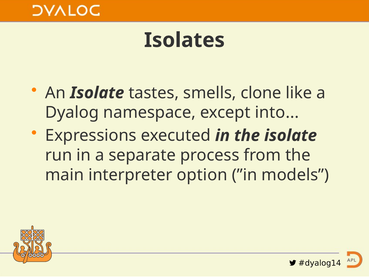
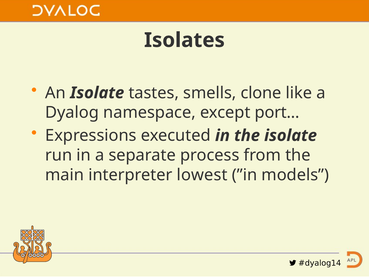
into: into -> port
option: option -> lowest
